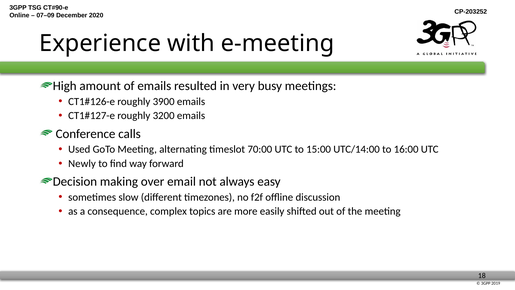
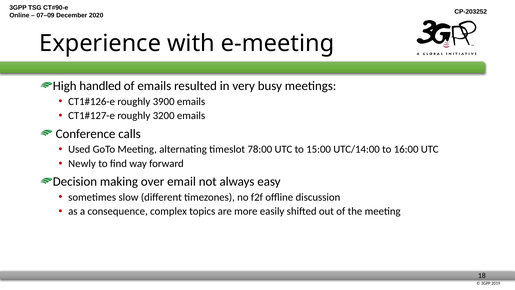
amount: amount -> handled
70:00: 70:00 -> 78:00
